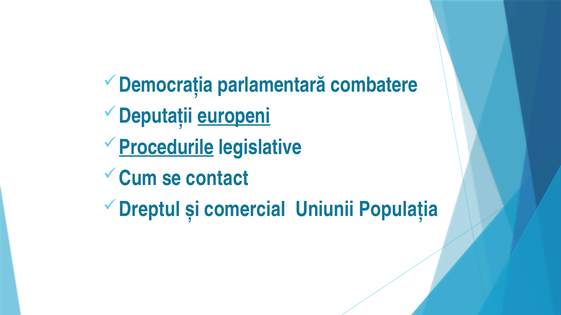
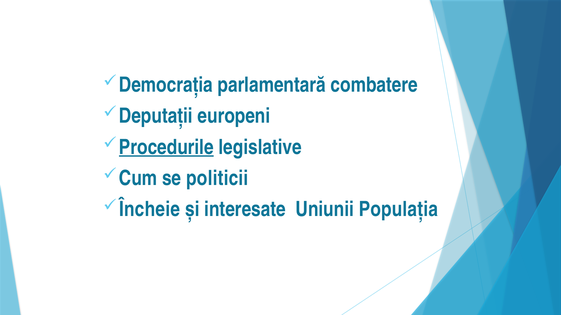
europeni underline: present -> none
contact: contact -> politicii
Dreptul: Dreptul -> Încheie
comercial: comercial -> interesate
